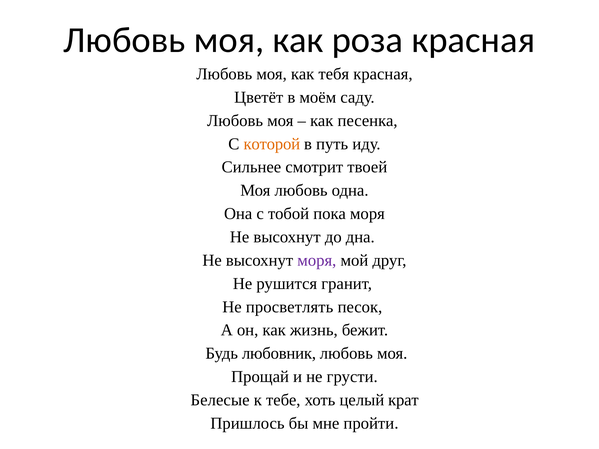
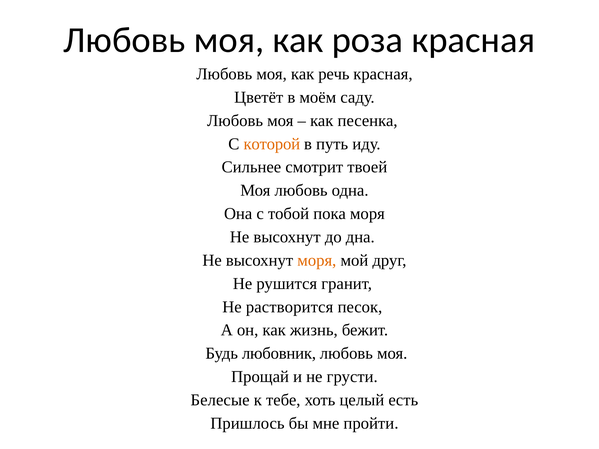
тебя: тебя -> речь
моря at (317, 260) colour: purple -> orange
просветлять: просветлять -> растворится
крат: крат -> есть
